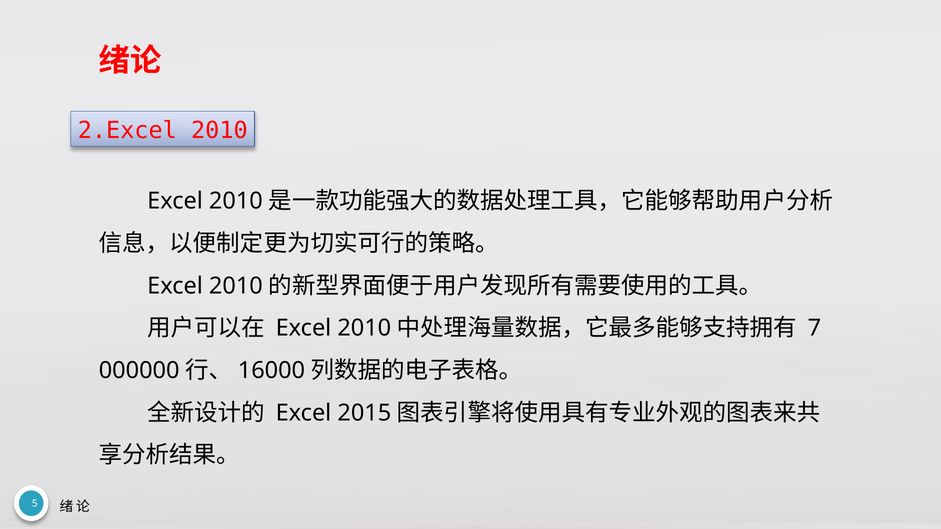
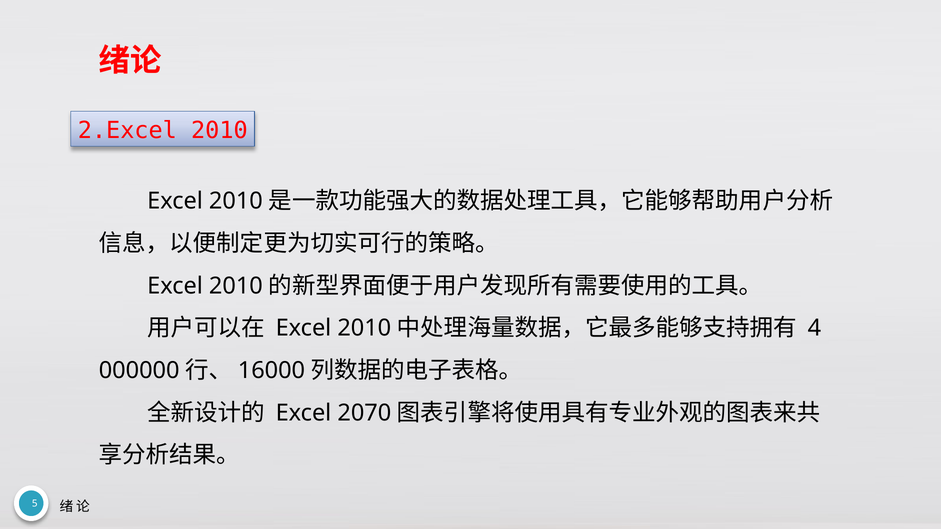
7: 7 -> 4
2015: 2015 -> 2070
